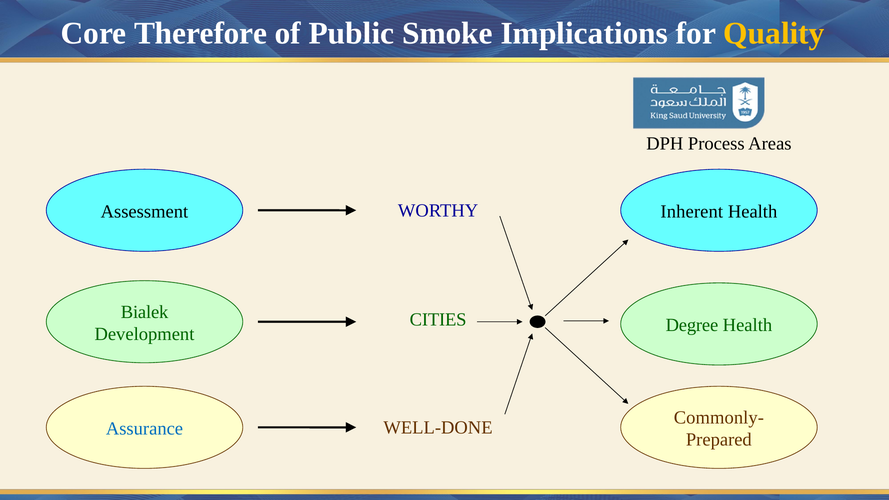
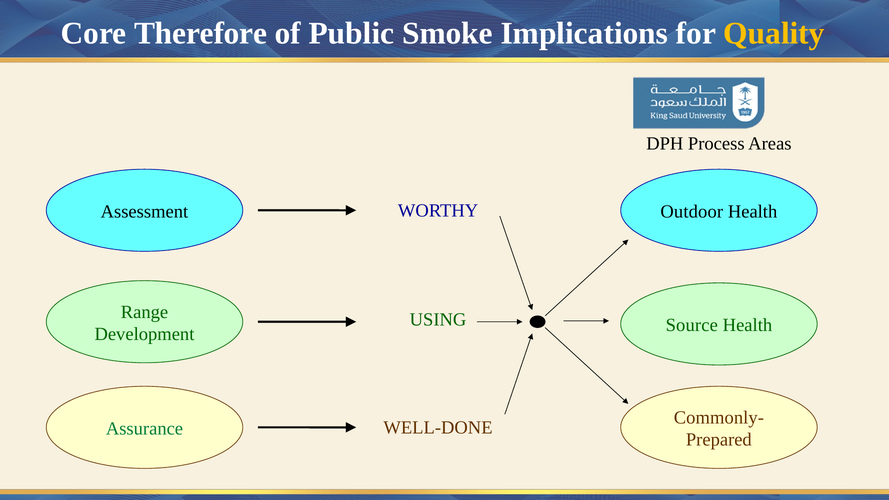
Inherent: Inherent -> Outdoor
Bialek: Bialek -> Range
CITIES: CITIES -> USING
Degree: Degree -> Source
Assurance colour: blue -> green
